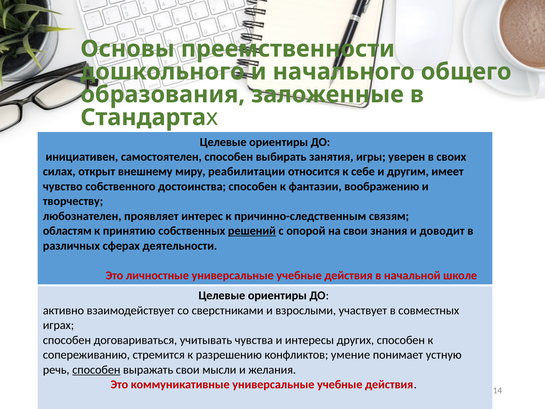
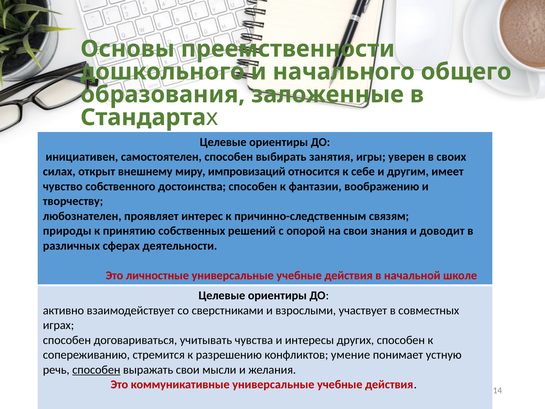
реабилитации: реабилитации -> импровизаций
областям: областям -> природы
решений underline: present -> none
